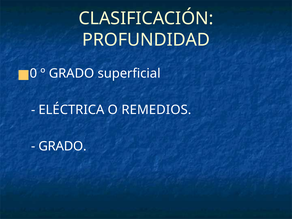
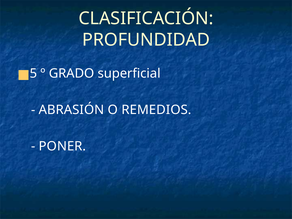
0: 0 -> 5
ELÉCTRICA: ELÉCTRICA -> ABRASIÓN
GRADO at (63, 146): GRADO -> PONER
